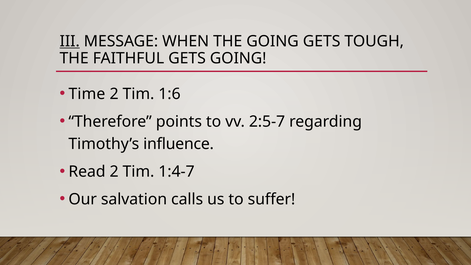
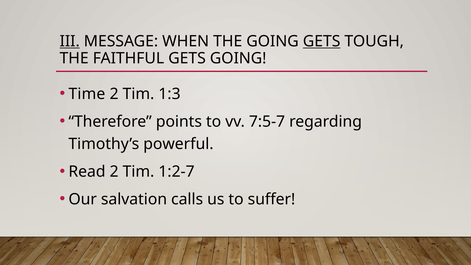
GETS at (322, 41) underline: none -> present
1:6: 1:6 -> 1:3
2:5-7: 2:5-7 -> 7:5-7
influence: influence -> powerful
1:4-7: 1:4-7 -> 1:2-7
